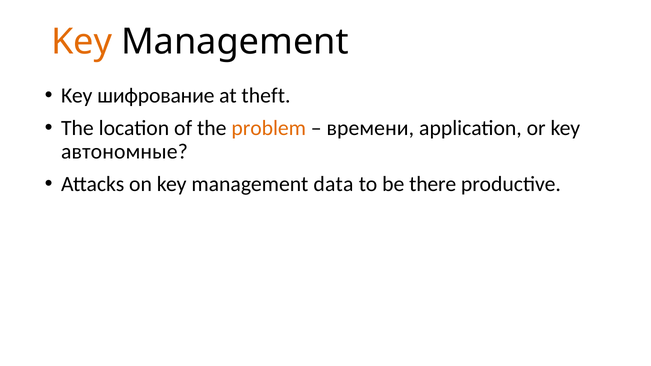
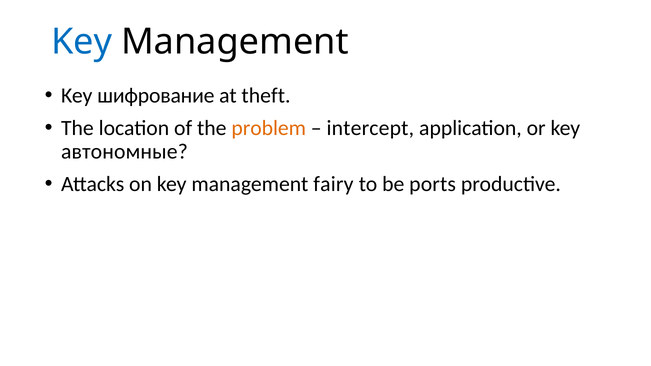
Key at (82, 42) colour: orange -> blue
времени: времени -> intercept
data: data -> fairy
there: there -> ports
